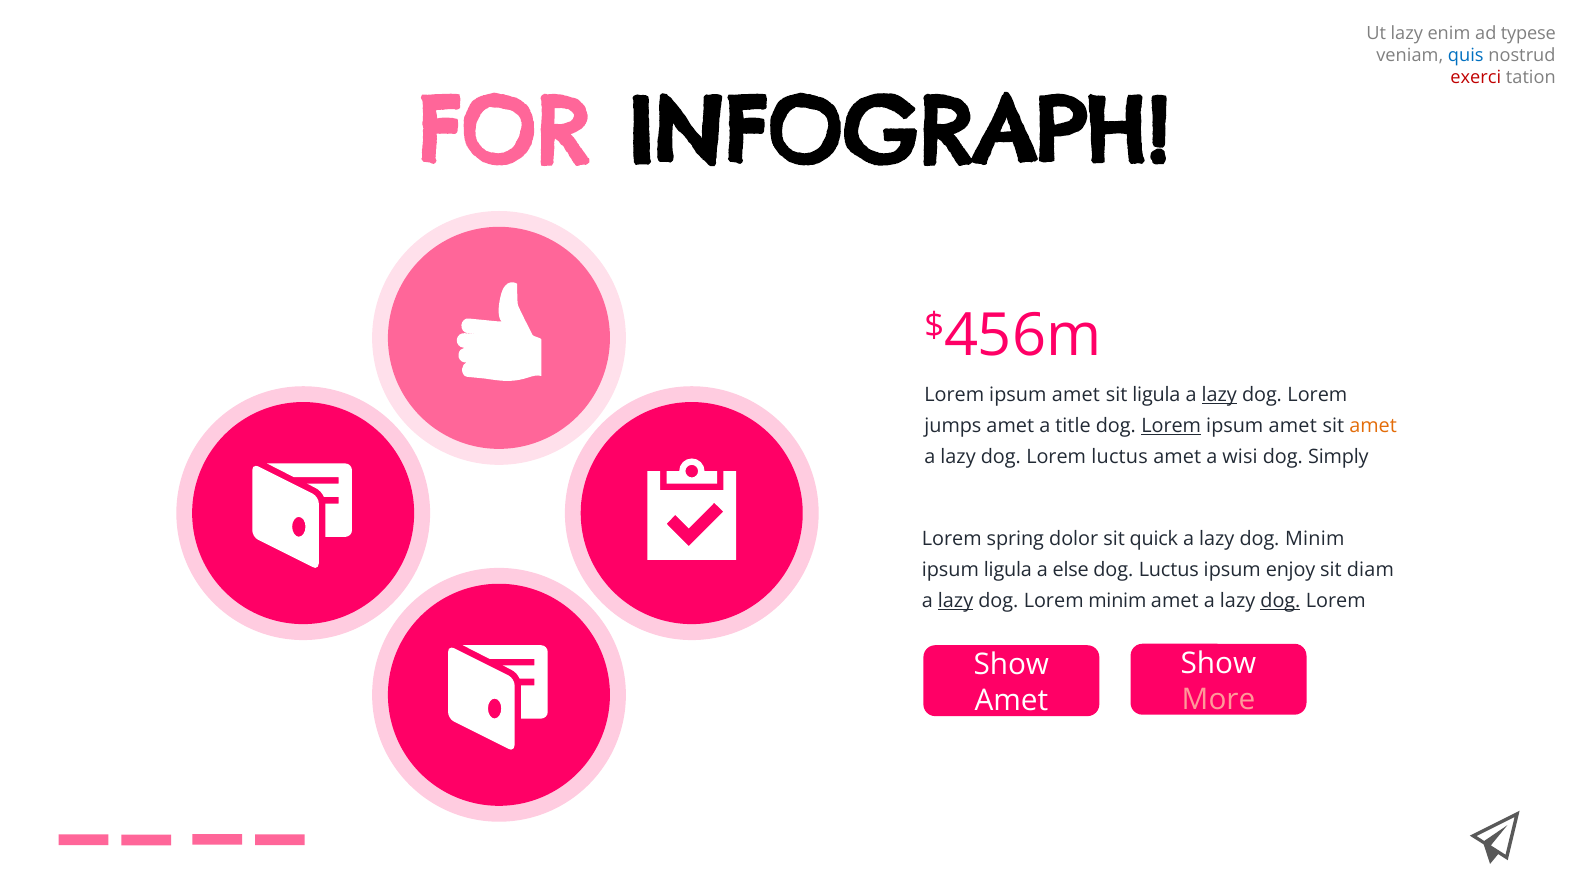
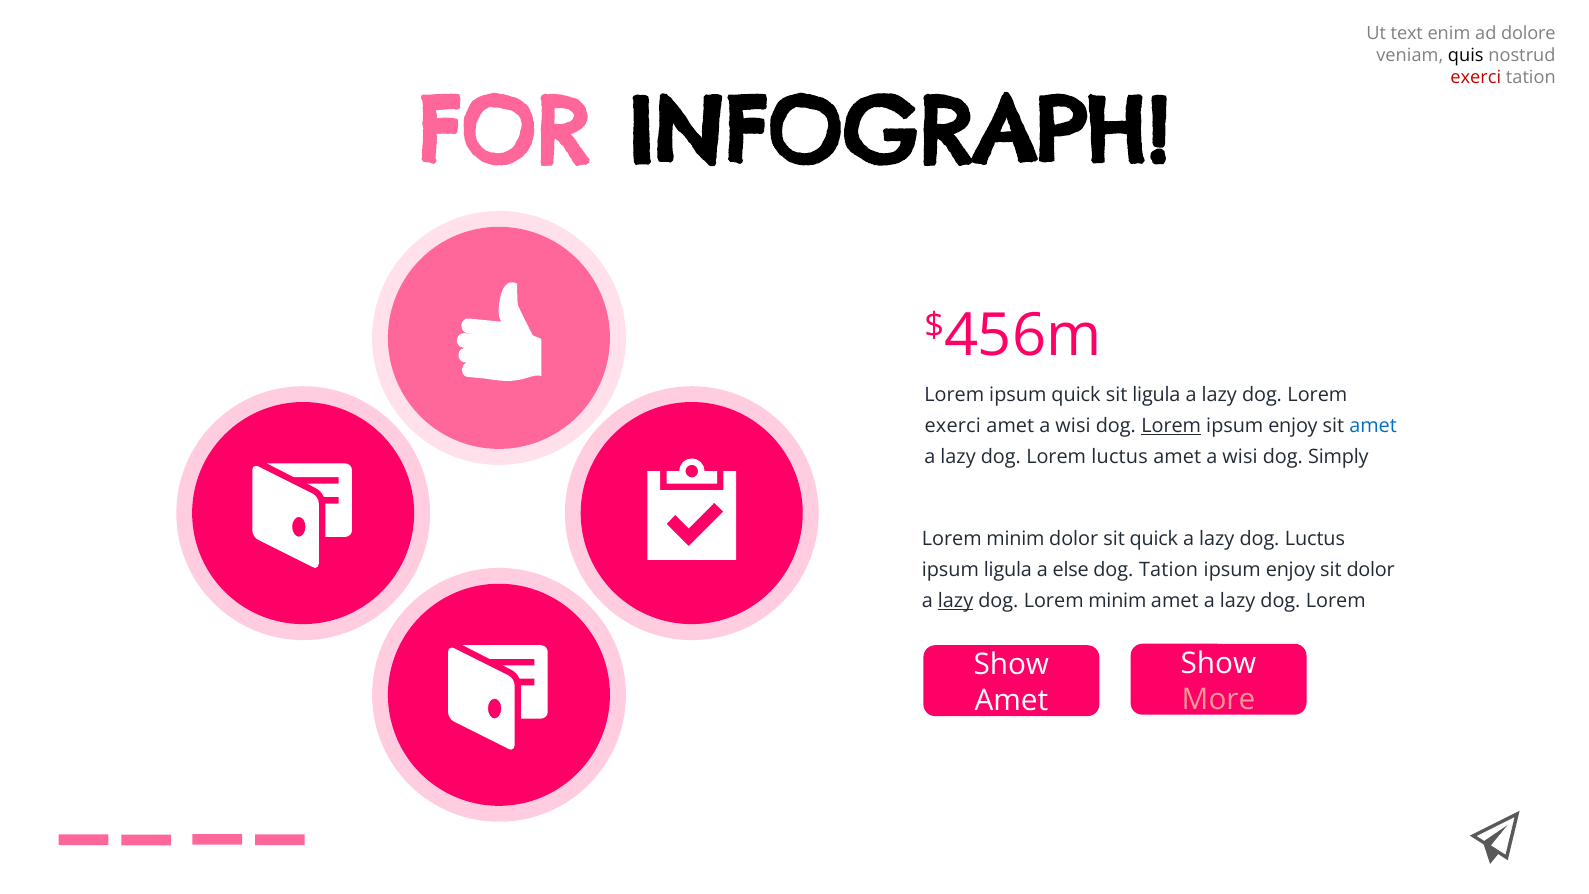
Ut lazy: lazy -> text
typese: typese -> dolore
quis colour: blue -> black
amet at (1076, 395): amet -> quick
lazy at (1219, 395) underline: present -> none
jumps at (953, 426): jumps -> exerci
title at (1073, 426): title -> wisi
amet at (1293, 426): amet -> enjoy
amet at (1373, 426) colour: orange -> blue
spring at (1015, 539): spring -> minim
dog Minim: Minim -> Luctus
dog Luctus: Luctus -> Tation
sit diam: diam -> dolor
dog at (1280, 601) underline: present -> none
